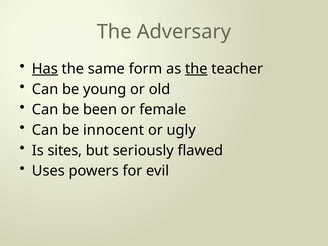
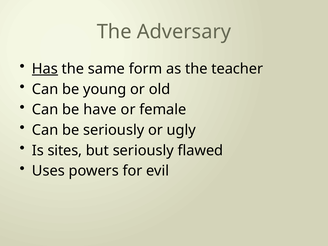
the at (196, 69) underline: present -> none
been: been -> have
be innocent: innocent -> seriously
